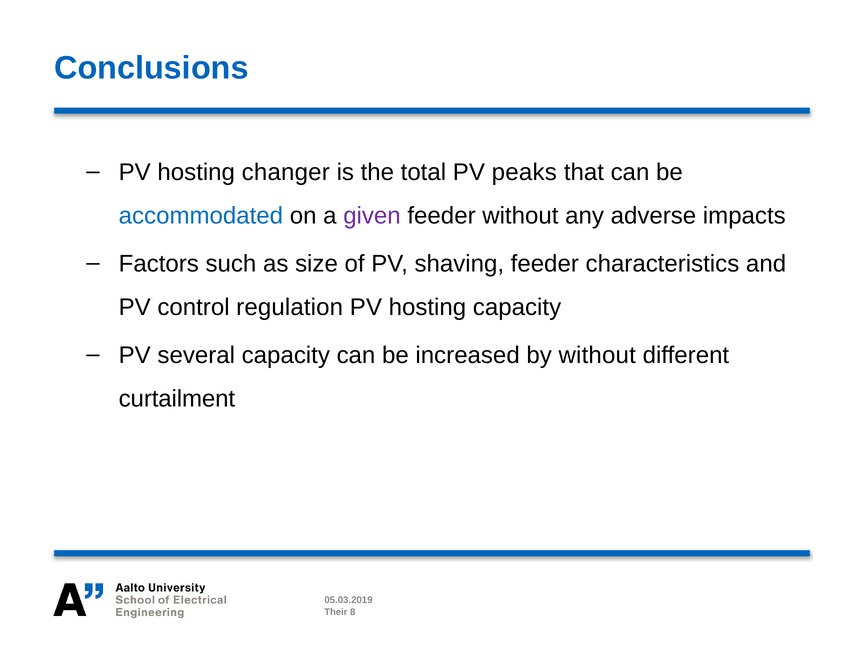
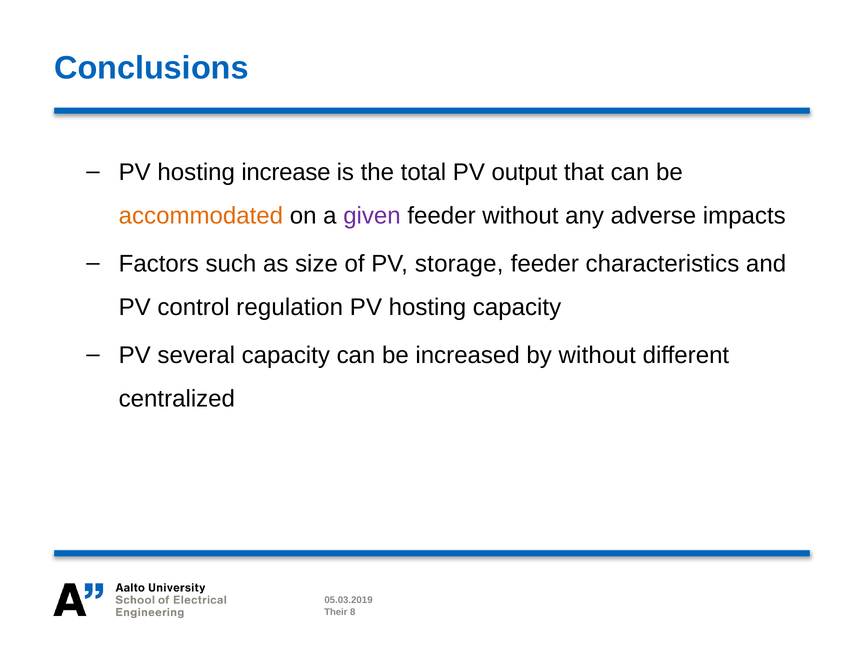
changer: changer -> increase
peaks: peaks -> output
accommodated colour: blue -> orange
shaving: shaving -> storage
curtailment: curtailment -> centralized
